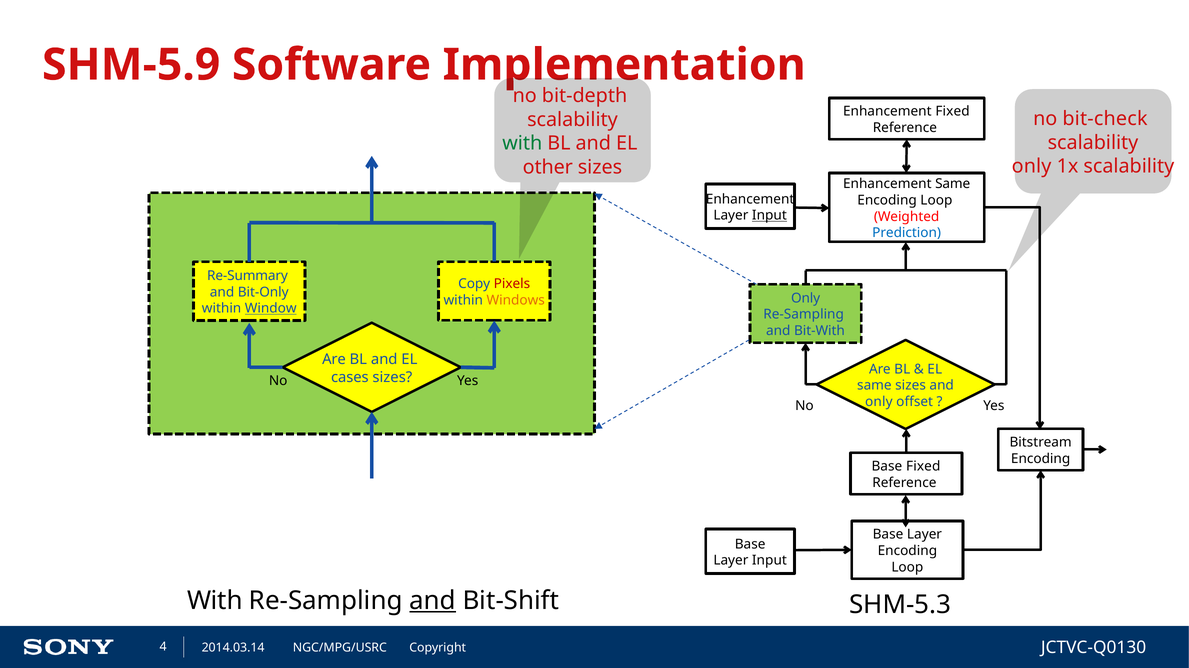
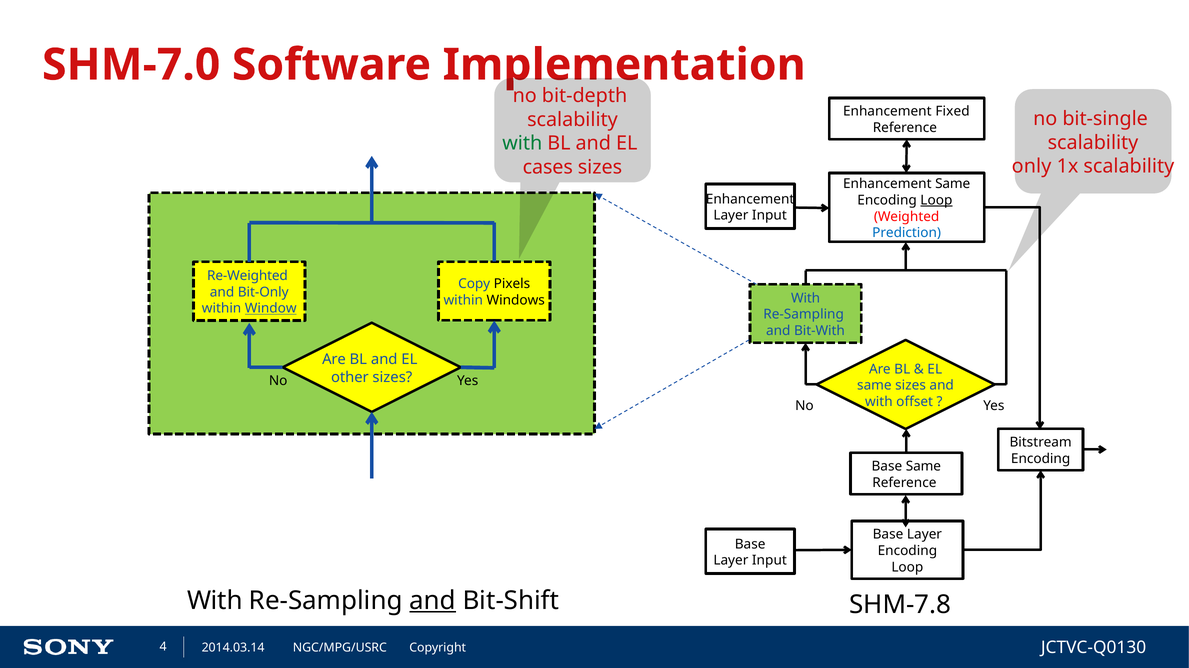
SHM-5.9: SHM-5.9 -> SHM-7.0
bit-check: bit-check -> bit-single
other: other -> cases
Loop at (936, 200) underline: none -> present
Input at (769, 216) underline: present -> none
Re-Summary: Re-Summary -> Re-Weighted
Pixels colour: red -> black
Only at (806, 298): Only -> With
Windows colour: orange -> black
cases: cases -> other
only at (879, 402): only -> with
Base Fixed: Fixed -> Same
SHM-5.3: SHM-5.3 -> SHM-7.8
